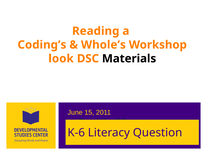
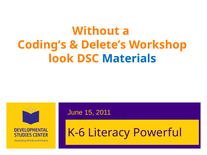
Reading: Reading -> Without
Whole’s: Whole’s -> Delete’s
Materials colour: black -> blue
Question: Question -> Powerful
